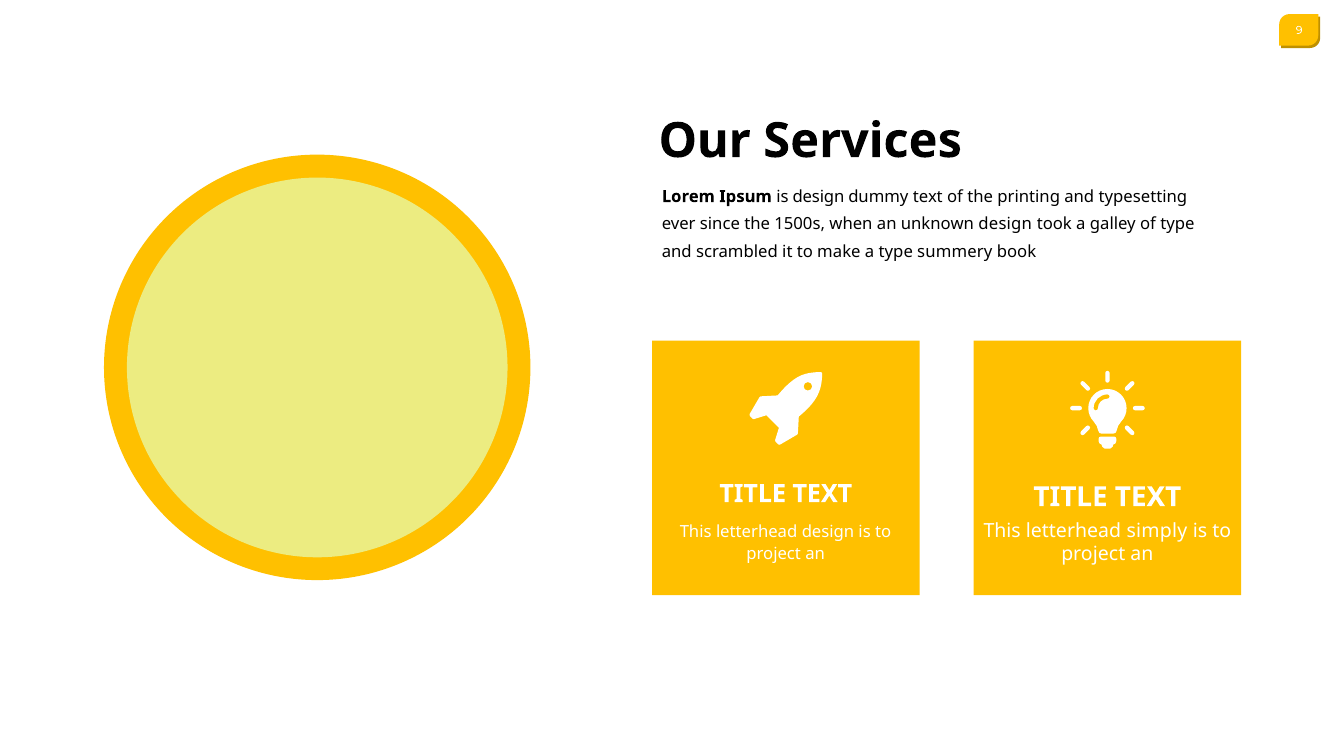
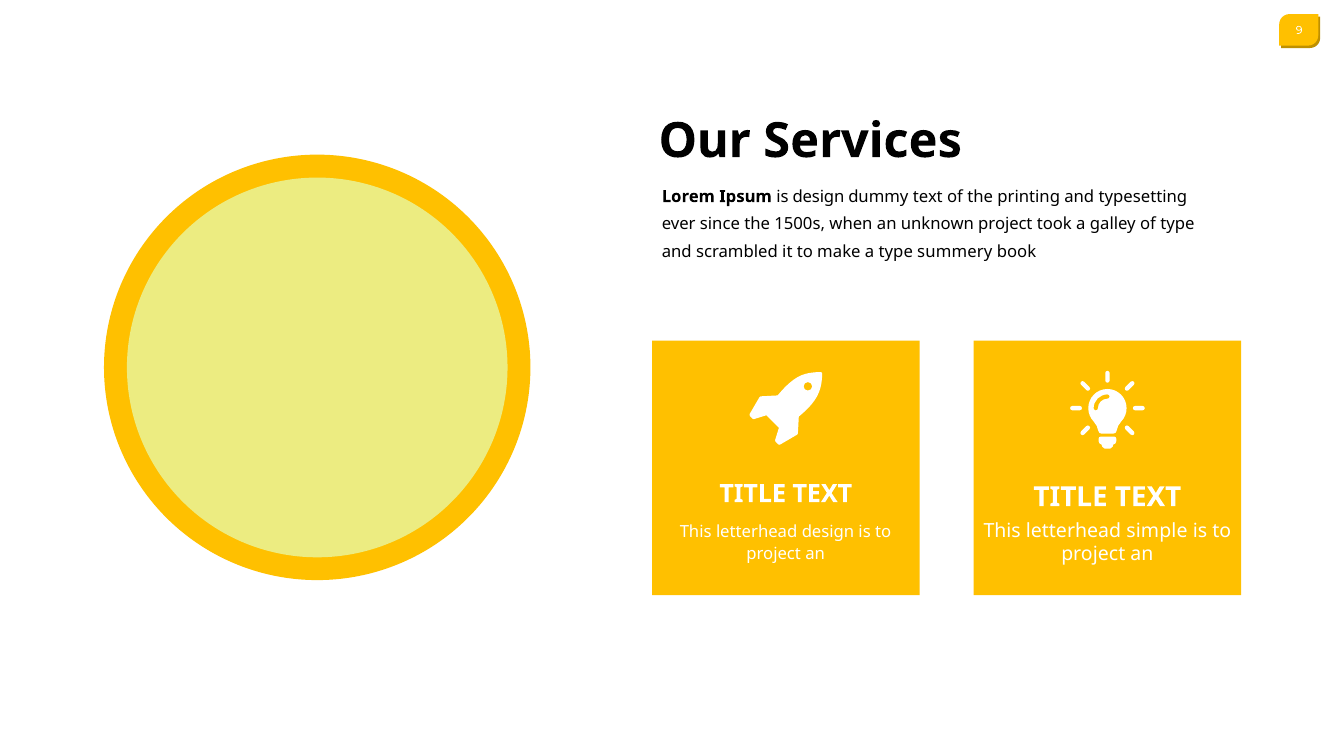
unknown design: design -> project
simply: simply -> simple
